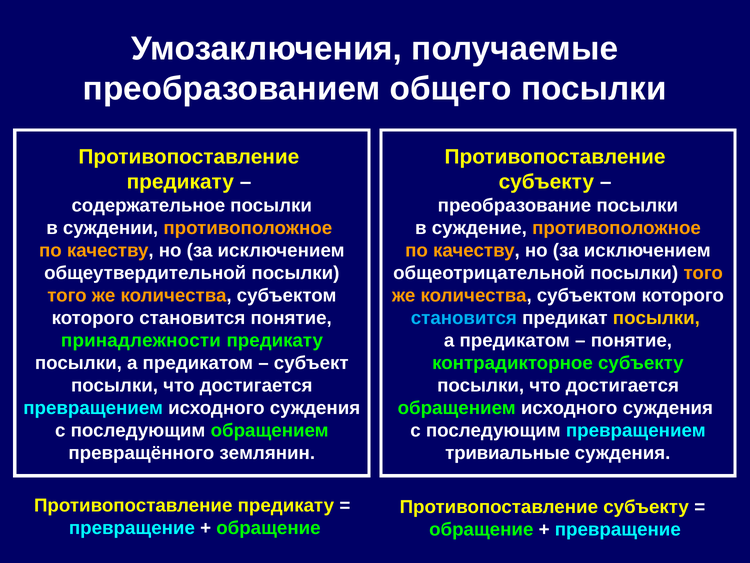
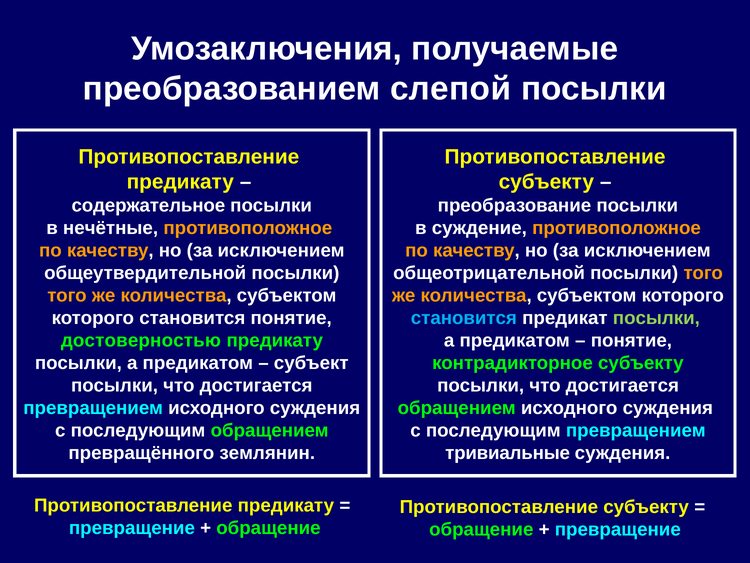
общего: общего -> слепой
суждении: суждении -> нечётные
посылки at (656, 318) colour: yellow -> light green
принадлежности: принадлежности -> достоверностью
